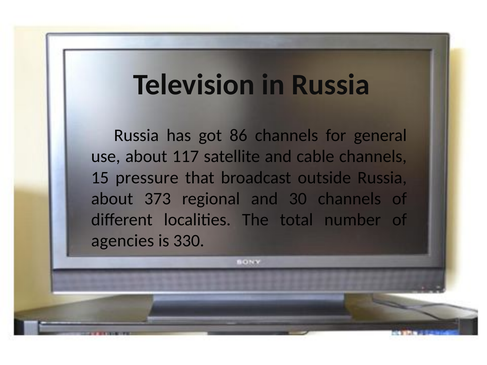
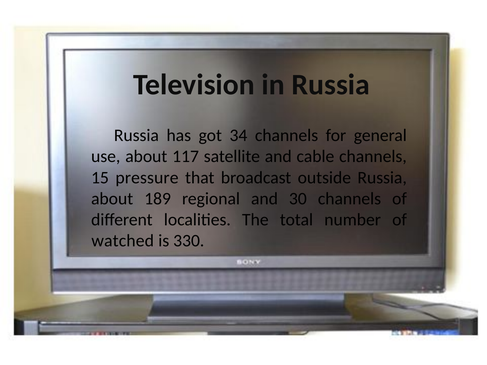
86: 86 -> 34
373: 373 -> 189
agencies: agencies -> watched
